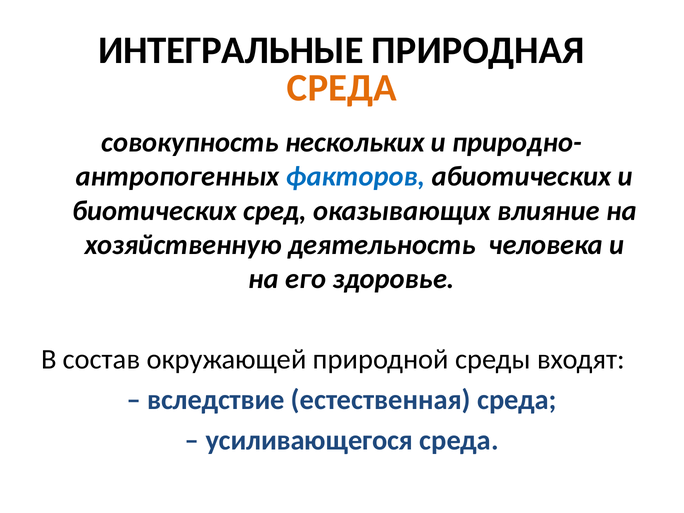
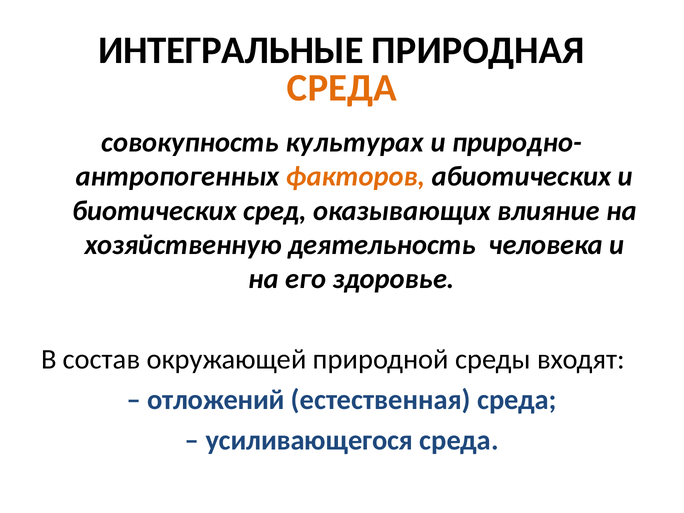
нескольких: нескольких -> культурах
факторов colour: blue -> orange
вследствие: вследствие -> отложений
